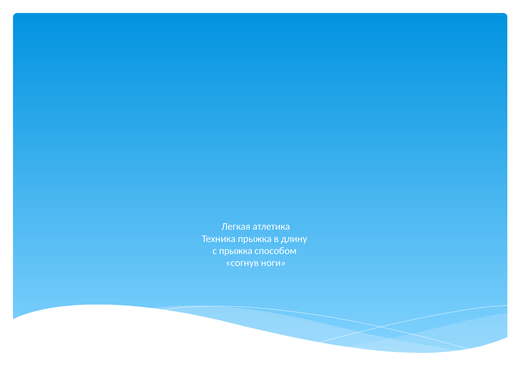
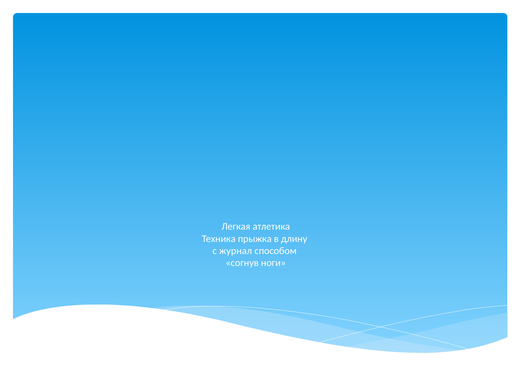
с прыжка: прыжка -> журнал
